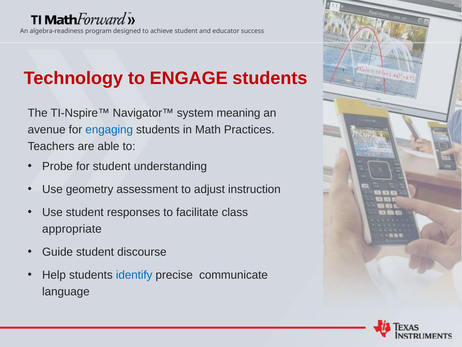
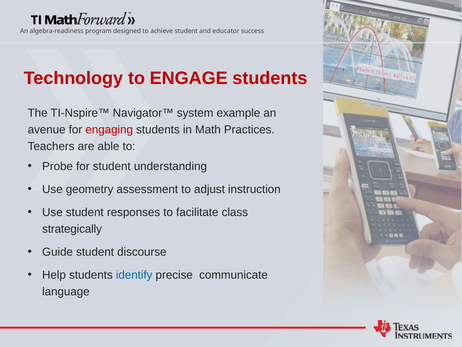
meaning: meaning -> example
engaging colour: blue -> red
appropriate: appropriate -> strategically
